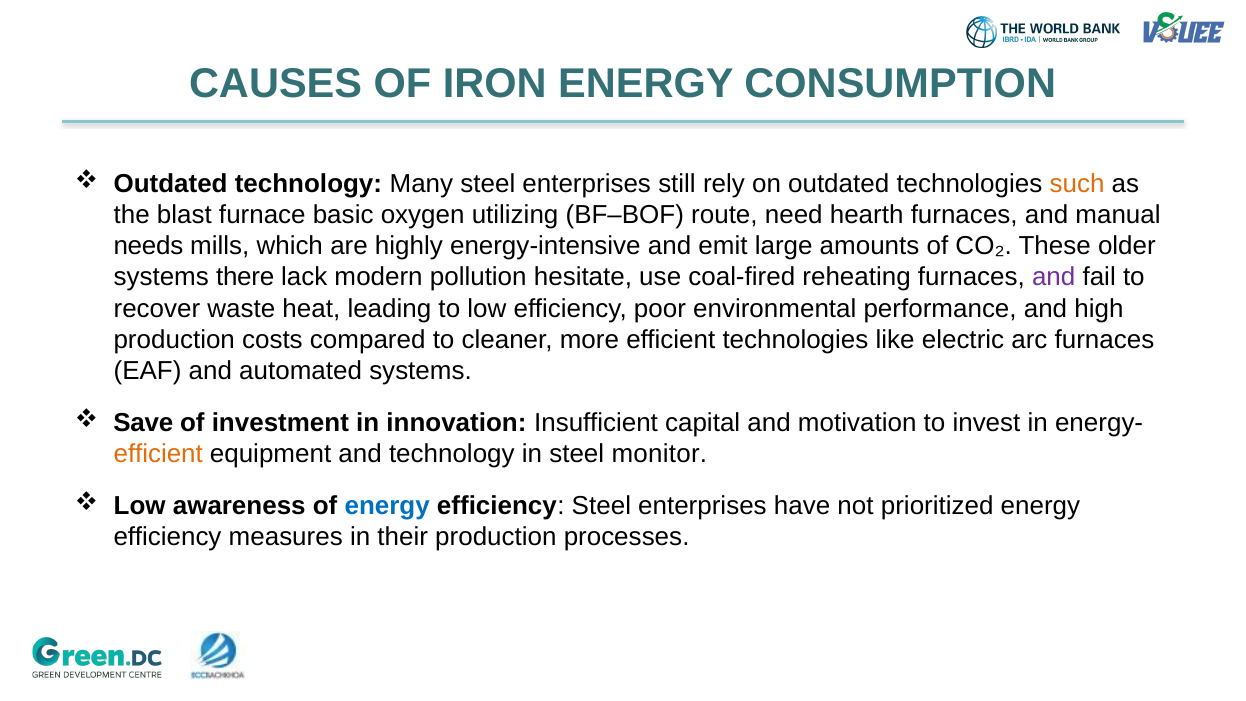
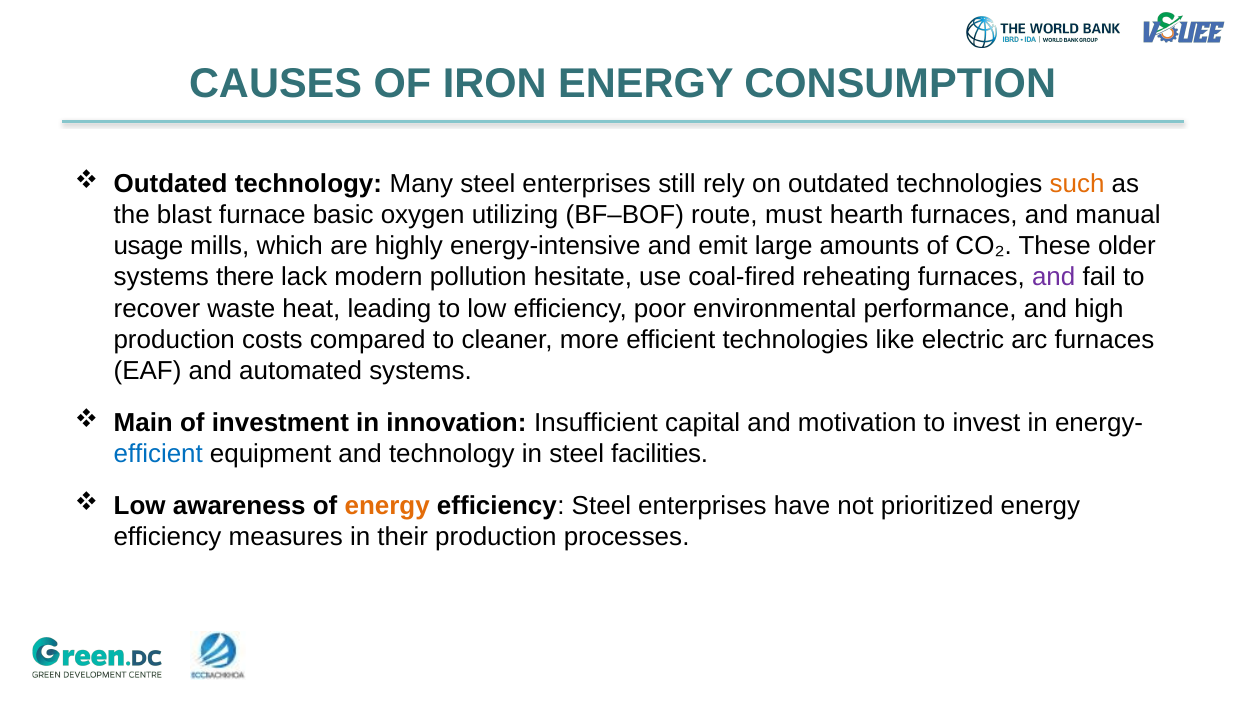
need: need -> must
needs: needs -> usage
Save: Save -> Main
efficient at (158, 454) colour: orange -> blue
monitor: monitor -> facilities
energy at (387, 506) colour: blue -> orange
